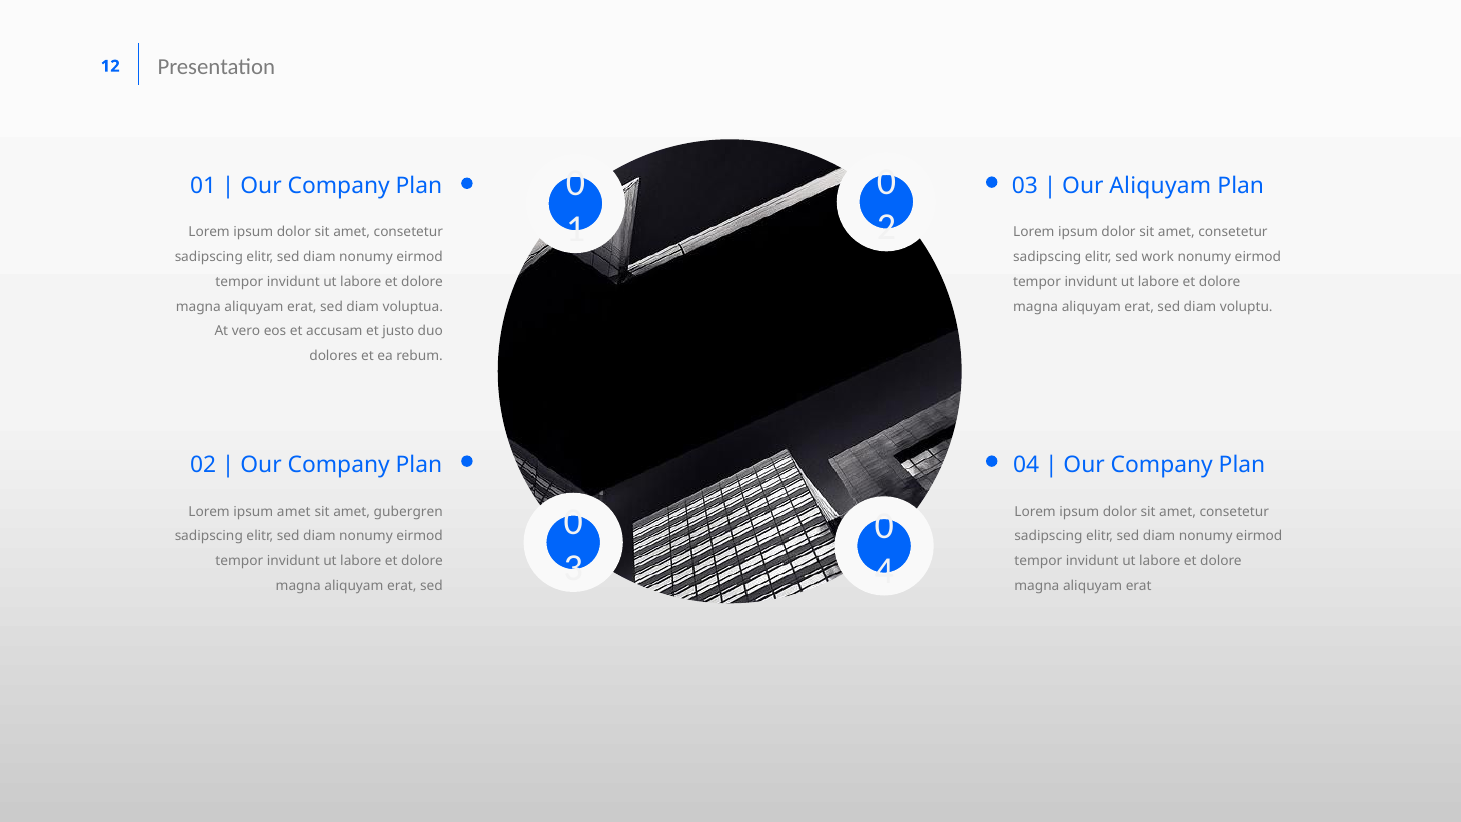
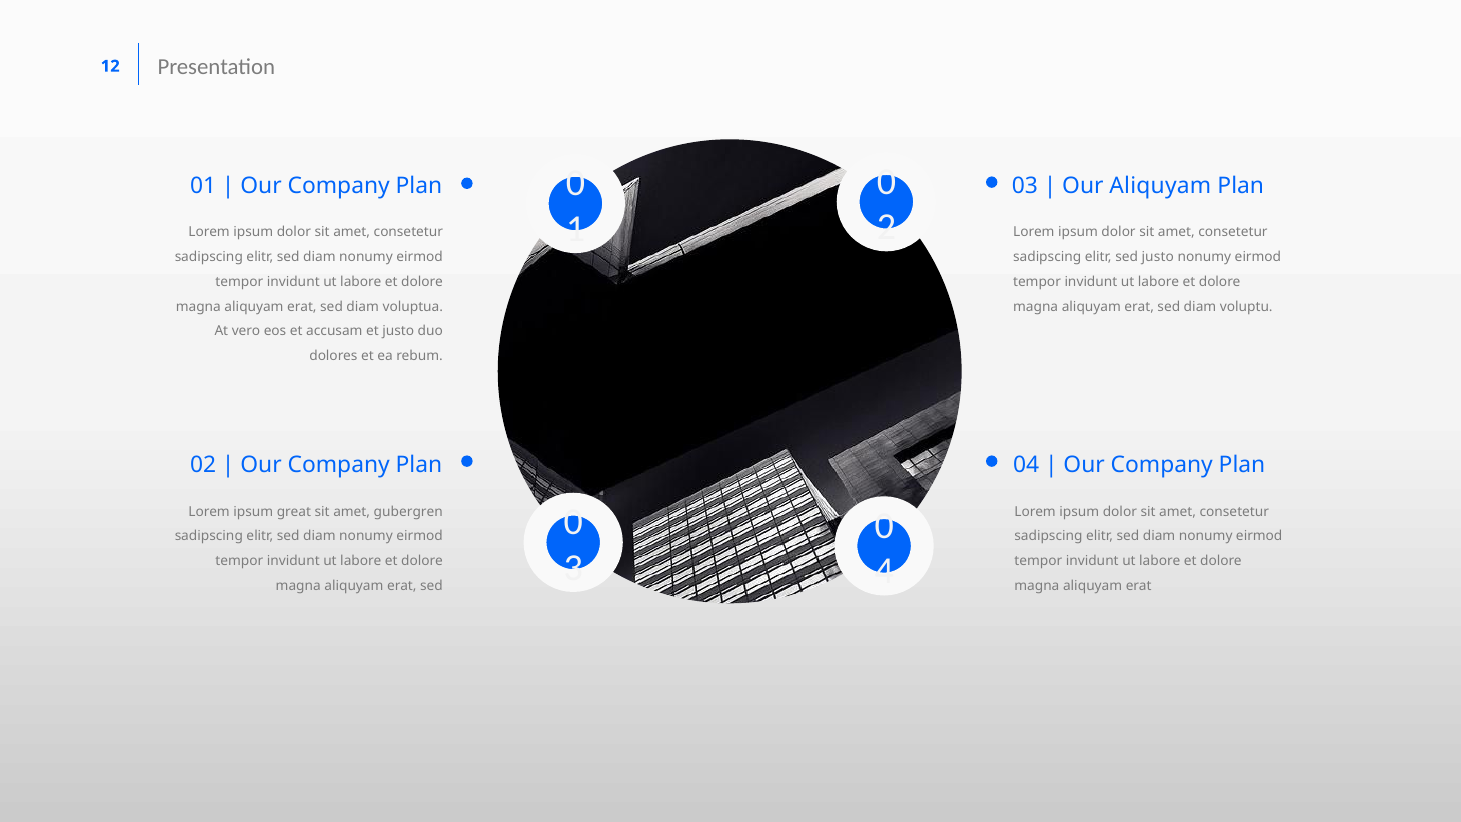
sed work: work -> justo
ipsum amet: amet -> great
